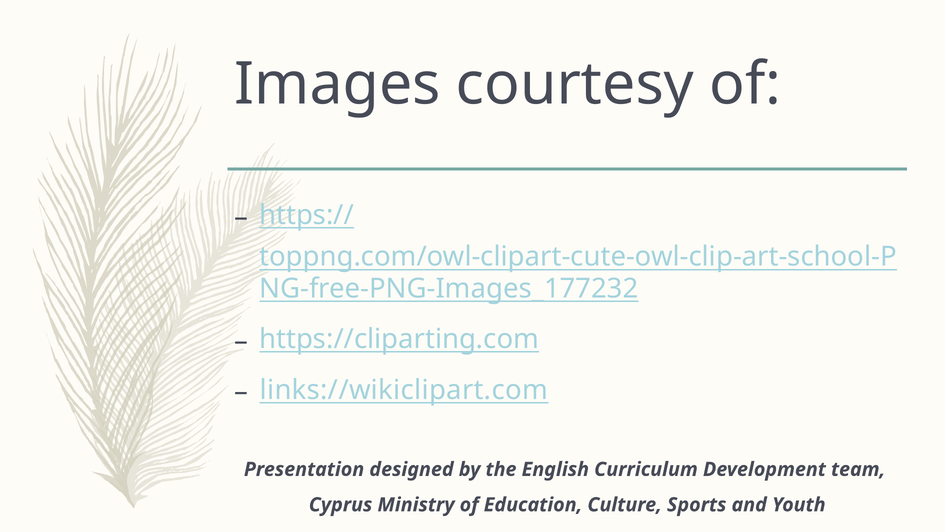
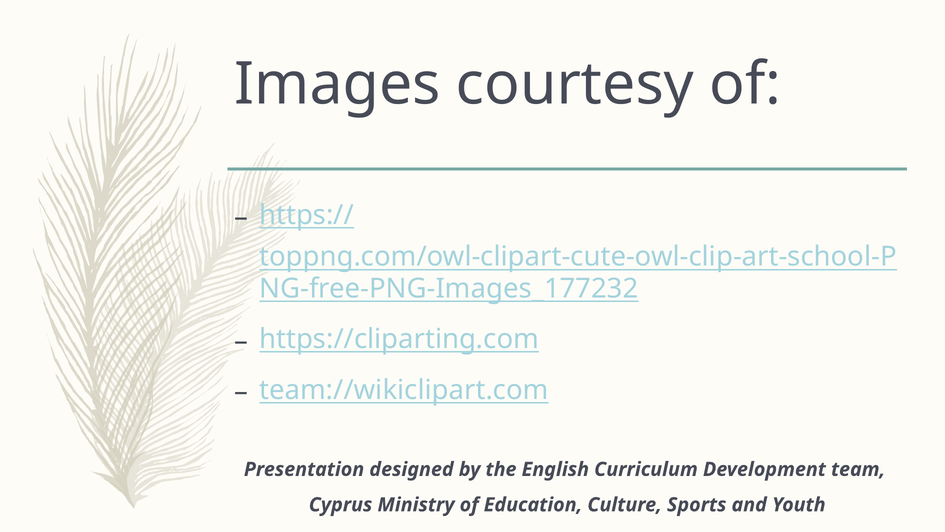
links://wikiclipart.com: links://wikiclipart.com -> team://wikiclipart.com
